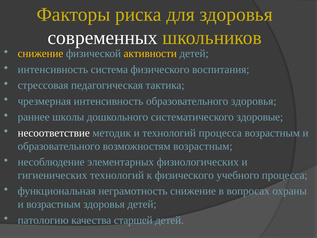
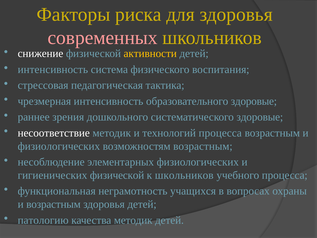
современных colour: white -> pink
снижение at (40, 54) colour: yellow -> white
образовательного здоровья: здоровья -> здоровые
школы: школы -> зрения
образовательного at (59, 146): образовательного -> физиологических
гигиенических технологий: технологий -> физической
к физического: физического -> школьников
неграмотность снижение: снижение -> учащихся
качества старшей: старшей -> методик
